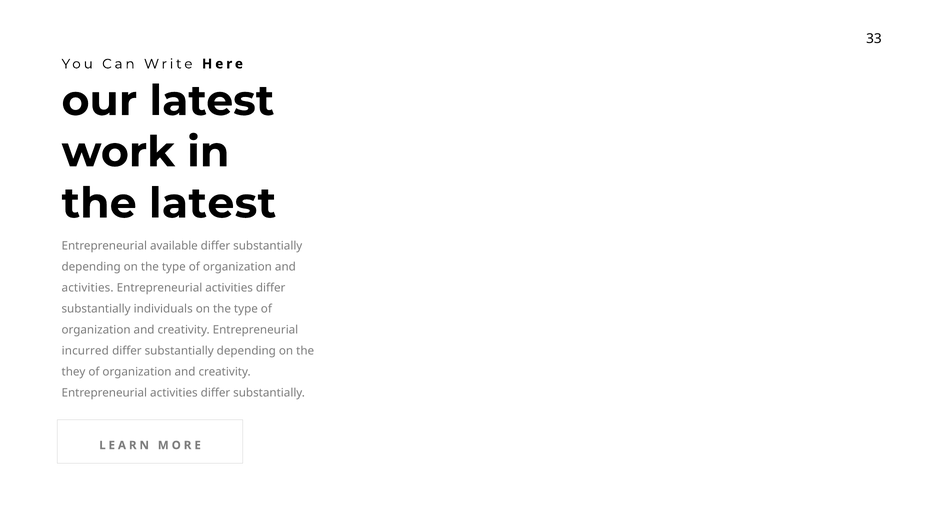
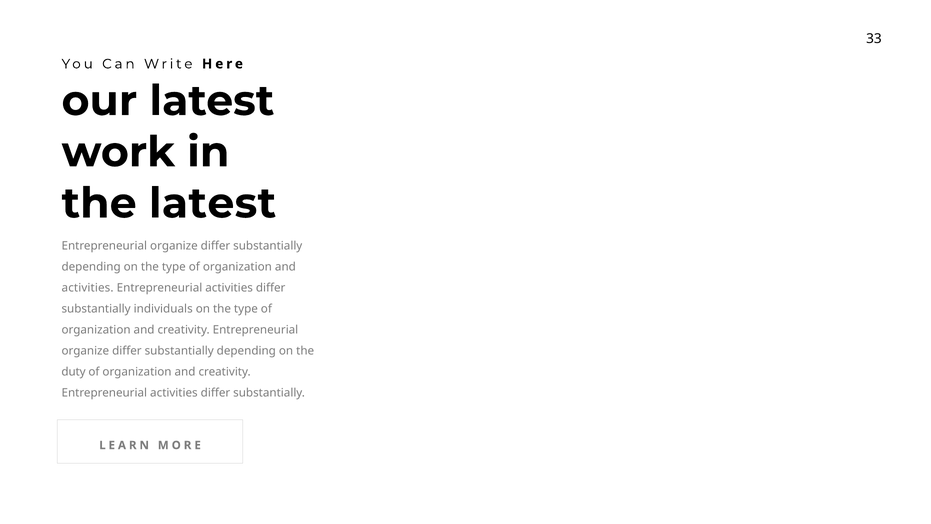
available at (174, 246): available -> organize
incurred at (85, 351): incurred -> organize
they: they -> duty
